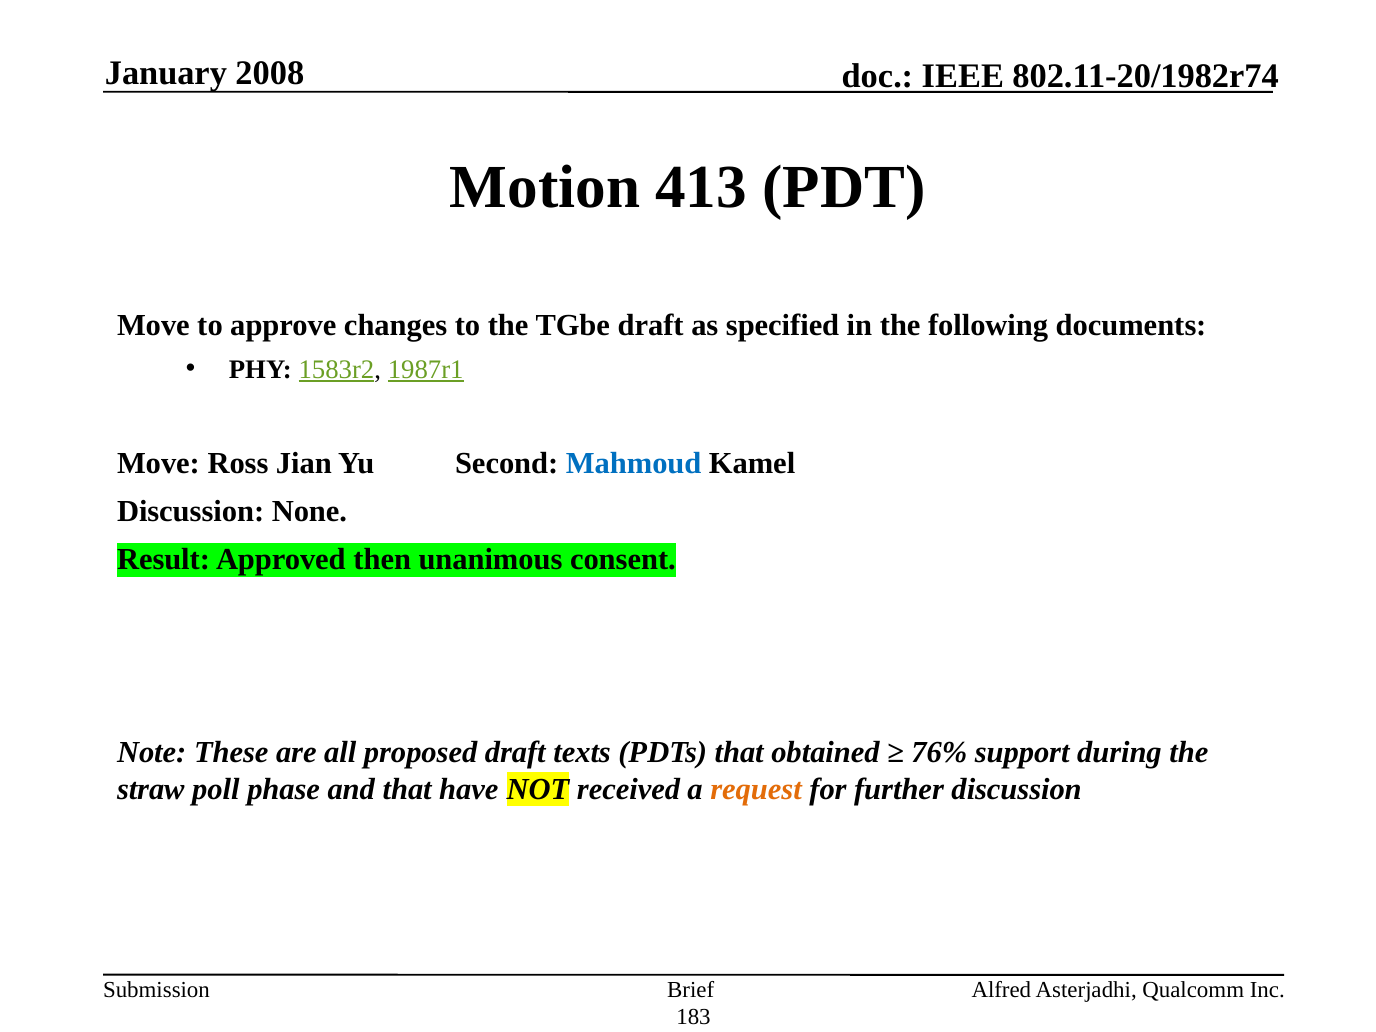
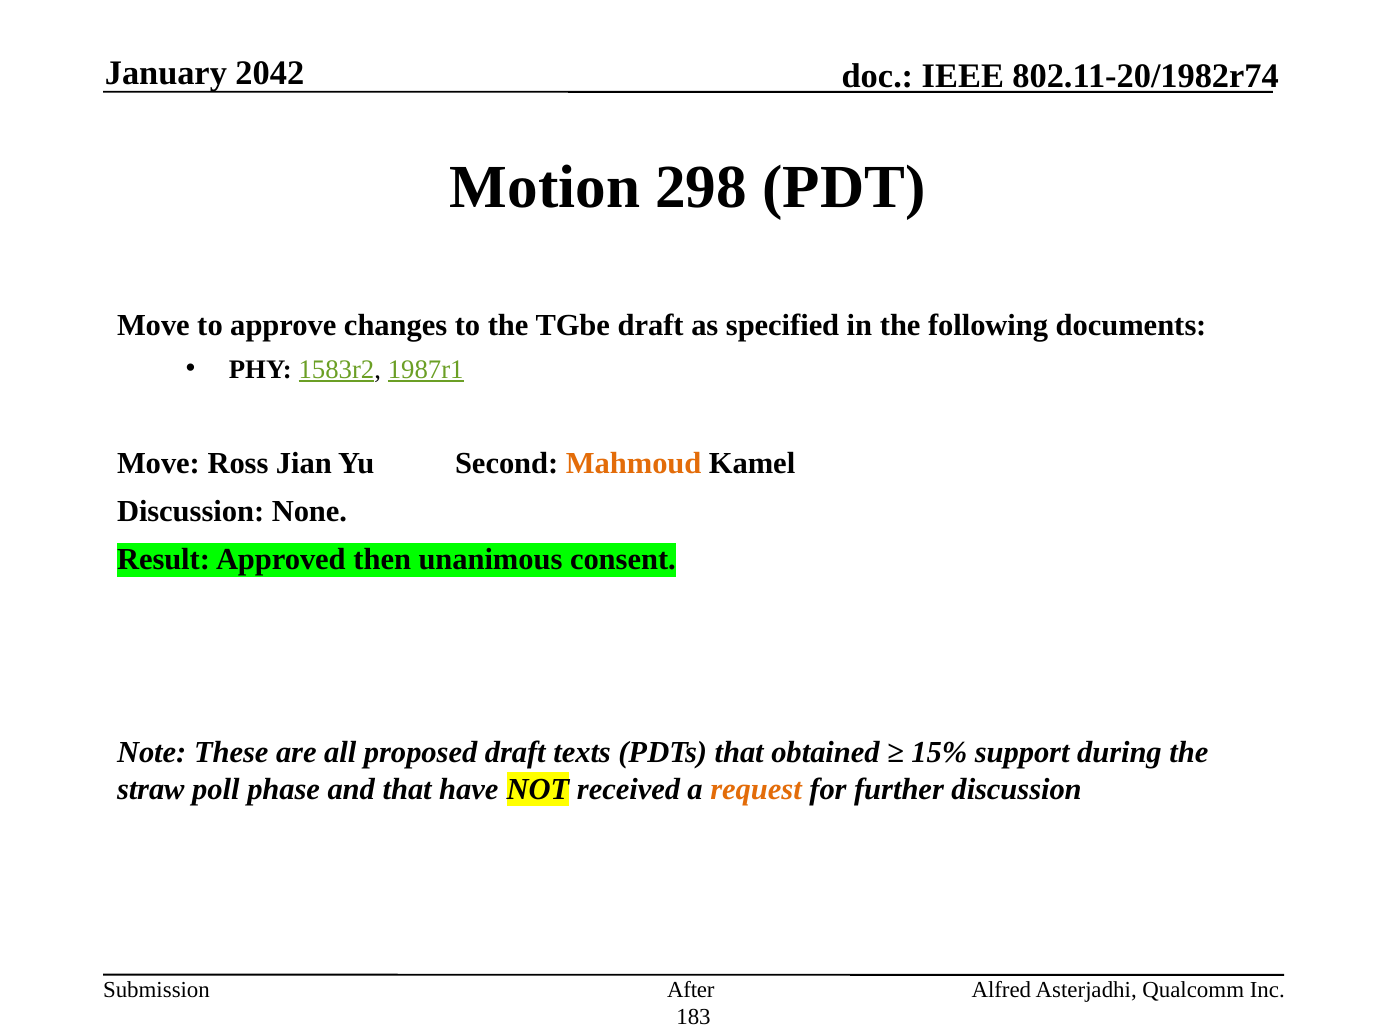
2008: 2008 -> 2042
413: 413 -> 298
Mahmoud colour: blue -> orange
76%: 76% -> 15%
Brief: Brief -> After
